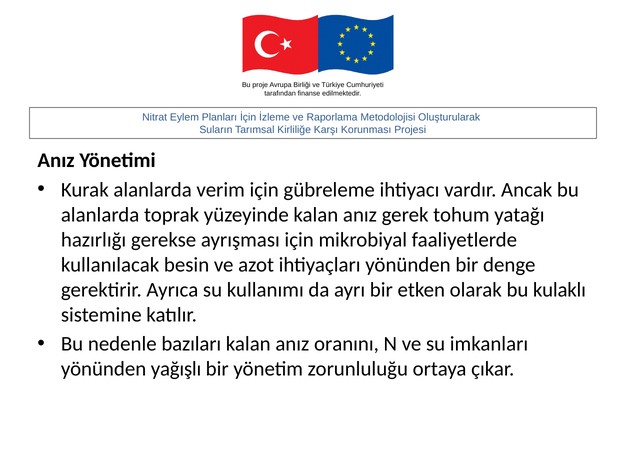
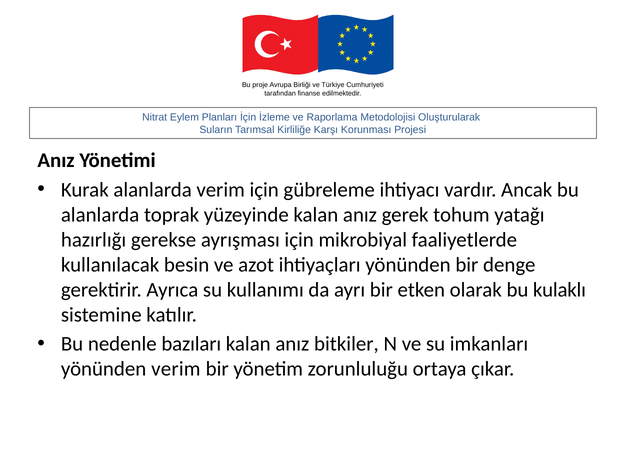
oranını: oranını -> bitkiler
yönünden yağışlı: yağışlı -> verim
